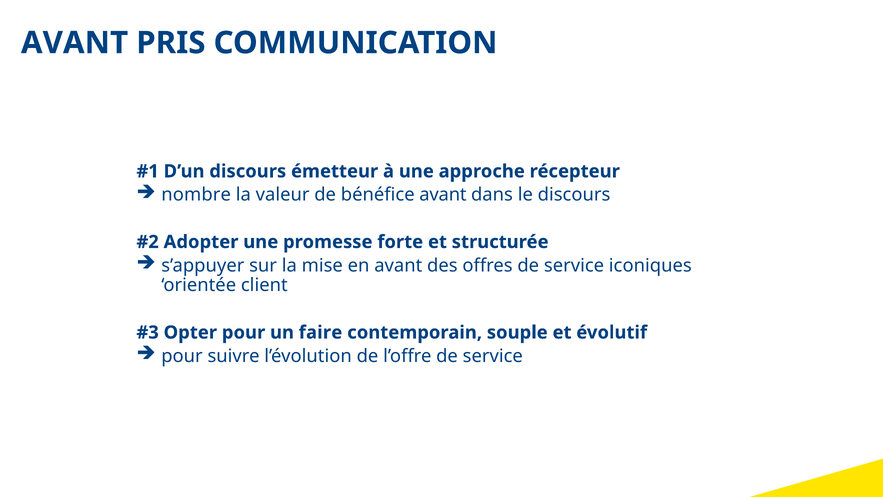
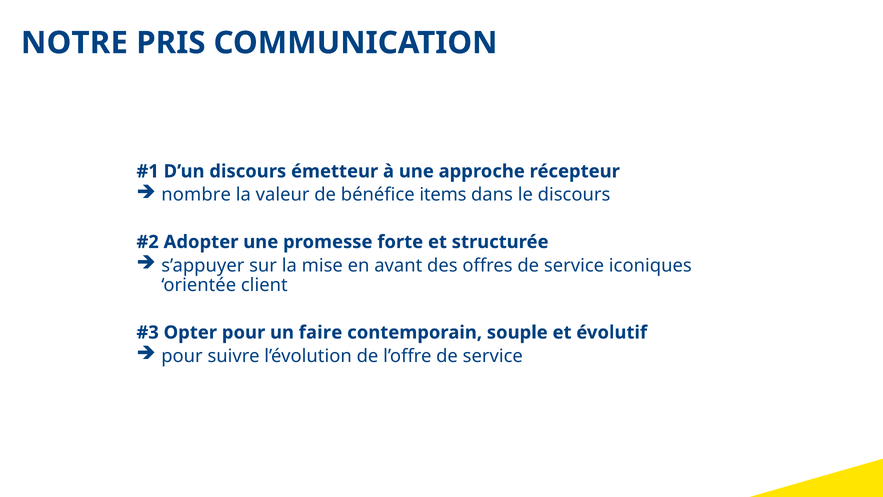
AVANT at (75, 43): AVANT -> NOTRE
bénéfice avant: avant -> items
